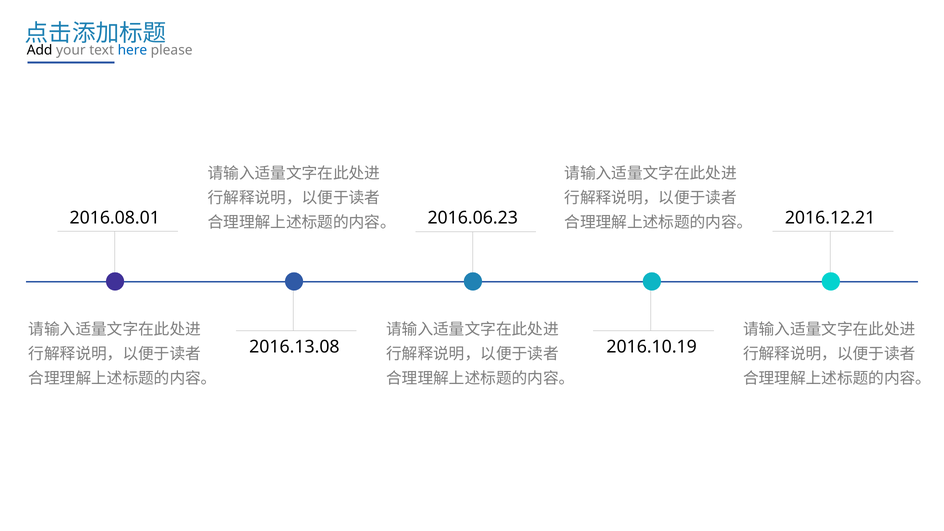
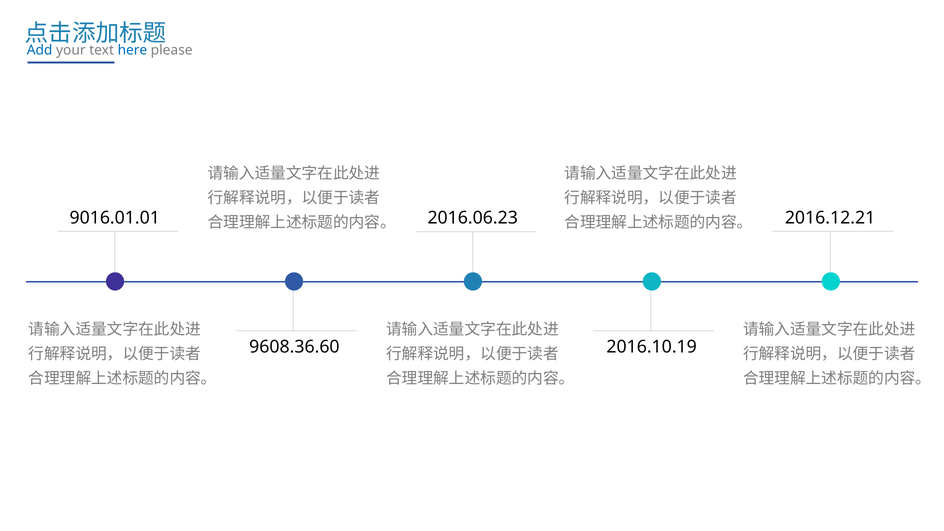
Add colour: black -> blue
2016.08.01: 2016.08.01 -> 9016.01.01
2016.13.08: 2016.13.08 -> 9608.36.60
